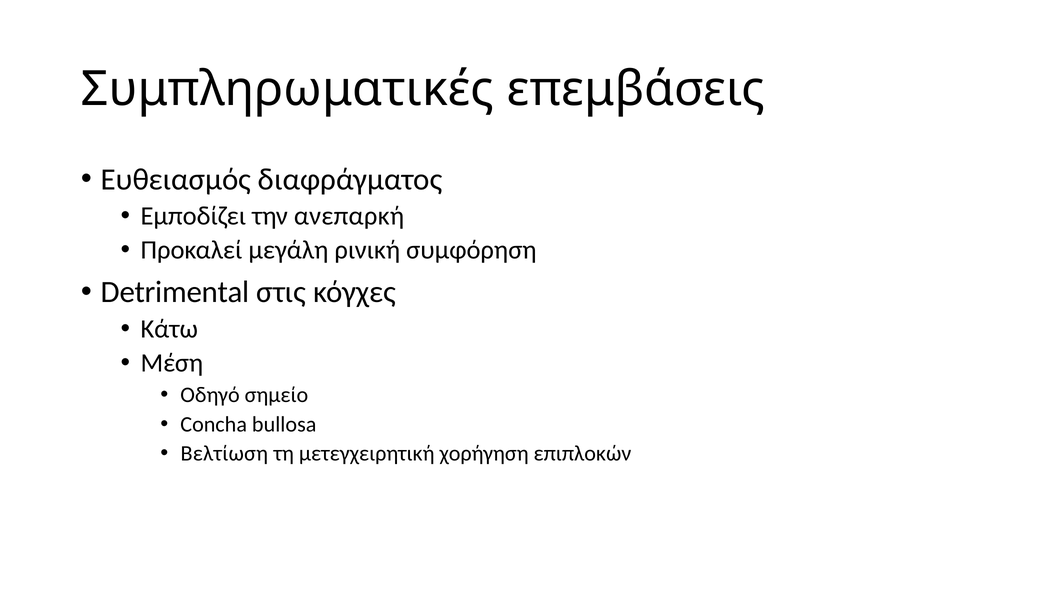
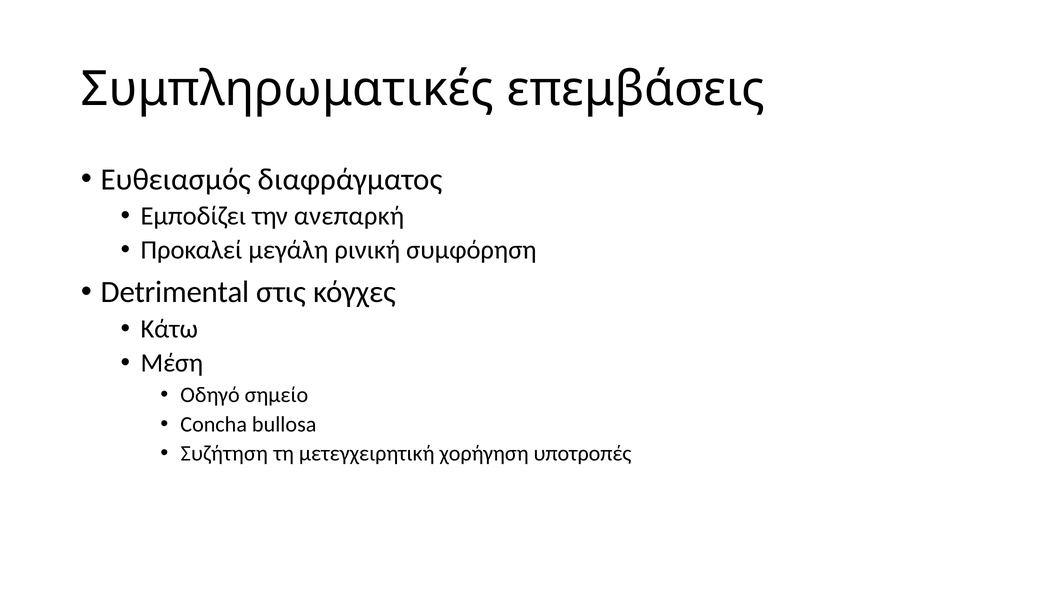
Βελτίωση: Βελτίωση -> Συζήτηση
επιπλοκών: επιπλοκών -> υποτροπές
